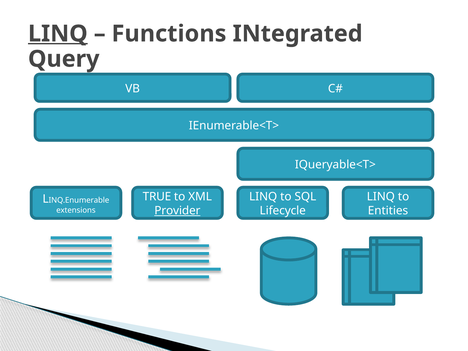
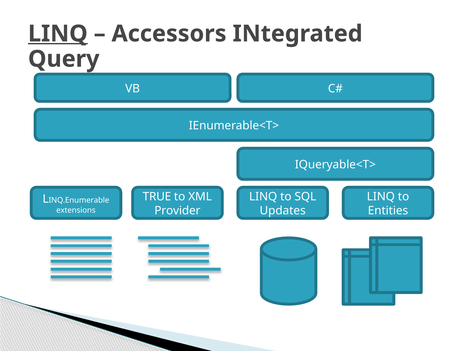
Functions: Functions -> Accessors
Provider underline: present -> none
Lifecycle: Lifecycle -> Updates
